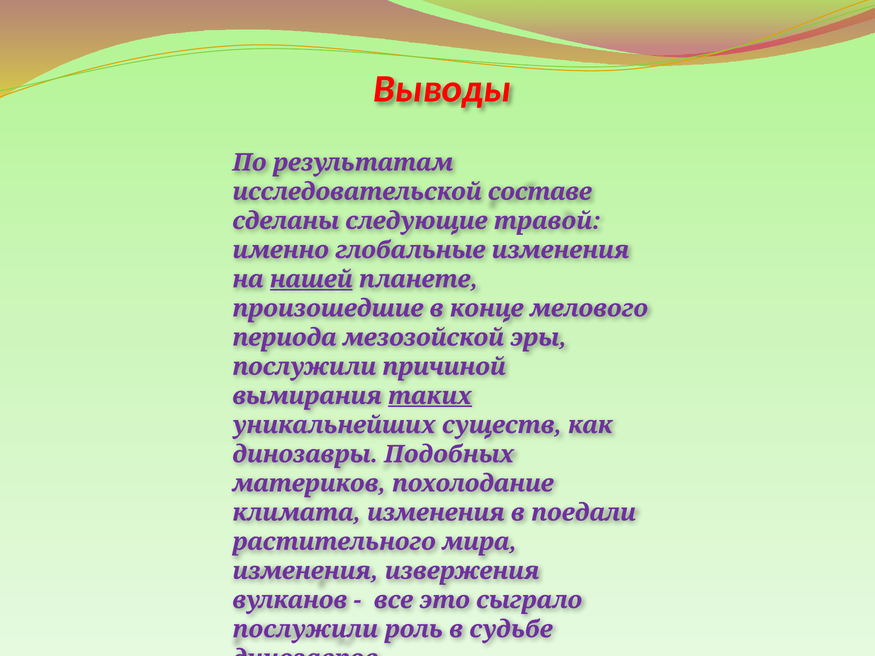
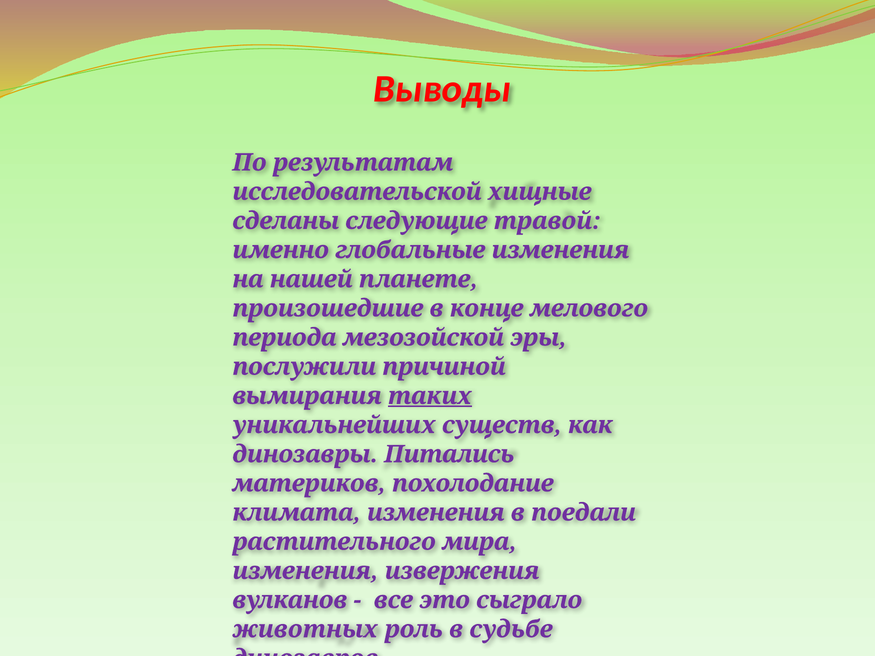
составе: составе -> хищные
нашей underline: present -> none
Подобных: Подобных -> Питались
послужили at (305, 629): послужили -> животных
